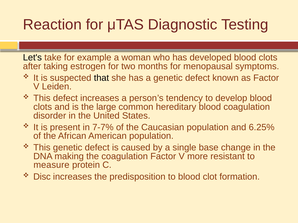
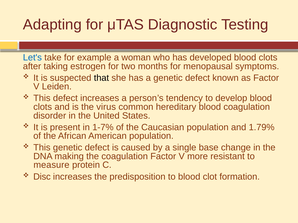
Reaction: Reaction -> Adapting
Let's colour: black -> blue
large: large -> virus
7-7%: 7-7% -> 1-7%
6.25%: 6.25% -> 1.79%
